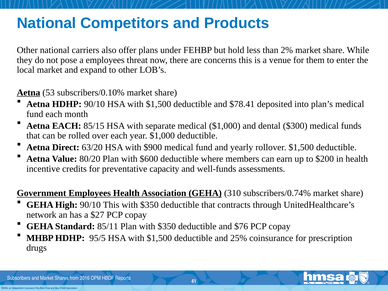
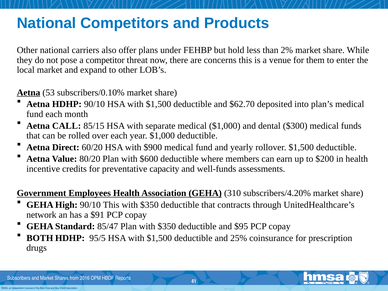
a employees: employees -> competitor
$78.41: $78.41 -> $62.70
Aetna EACH: EACH -> CALL
63/20: 63/20 -> 60/20
subscribers/0.74%: subscribers/0.74% -> subscribers/4.20%
$27: $27 -> $91
85/11: 85/11 -> 85/47
$76: $76 -> $95
MHBP: MHBP -> BOTH
